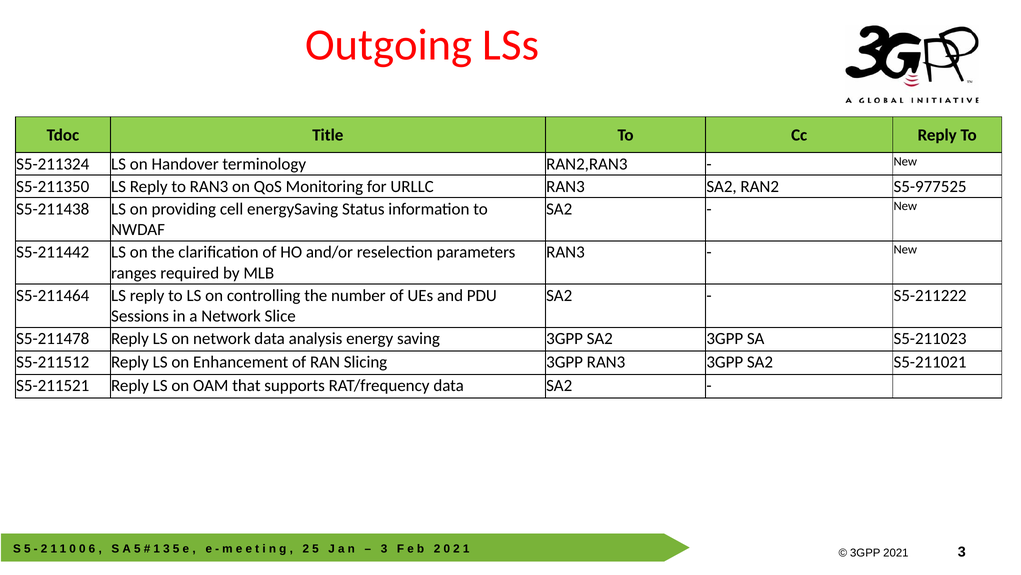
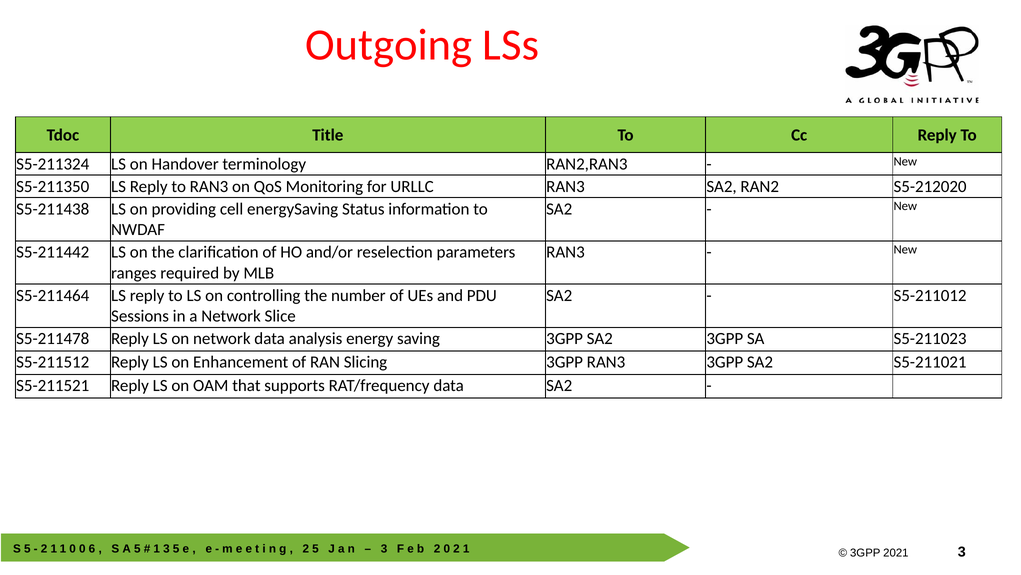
S5-977525: S5-977525 -> S5-212020
S5-211222: S5-211222 -> S5-211012
